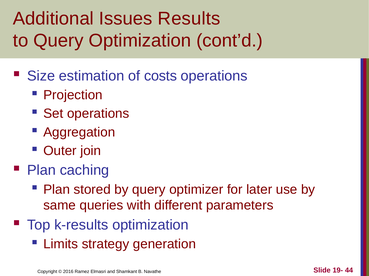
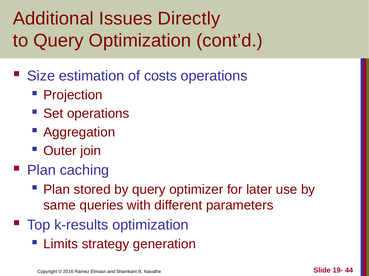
Results: Results -> Directly
